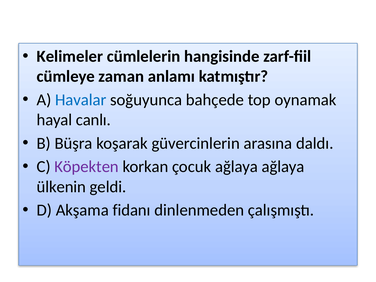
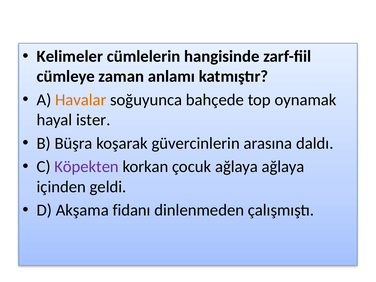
Havalar colour: blue -> orange
canlı: canlı -> ister
ülkenin: ülkenin -> içinden
